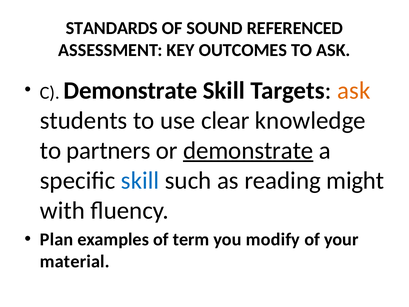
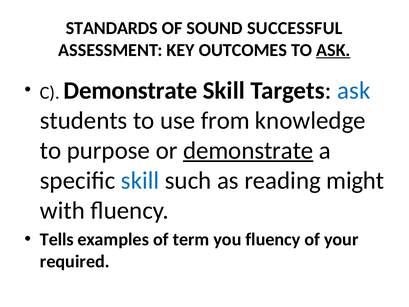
REFERENCED: REFERENCED -> SUCCESSFUL
ASK at (333, 50) underline: none -> present
ask at (354, 90) colour: orange -> blue
clear: clear -> from
partners: partners -> purpose
Plan: Plan -> Tells
you modify: modify -> fluency
material: material -> required
